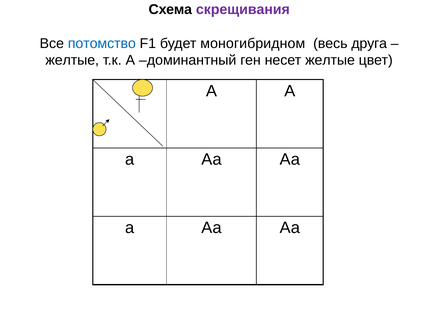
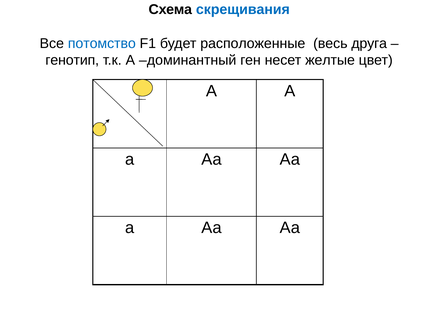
скрещивания colour: purple -> blue
моногибридном: моногибридном -> расположенные
желтые at (72, 60): желтые -> генотип
